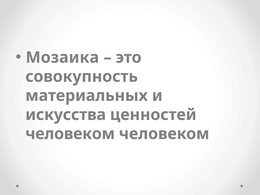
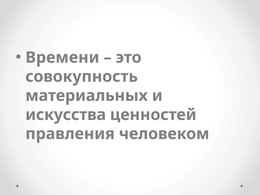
Мозаика: Мозаика -> Времени
человеком at (70, 134): человеком -> правления
